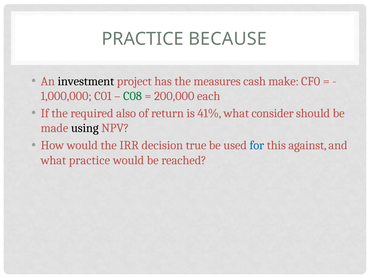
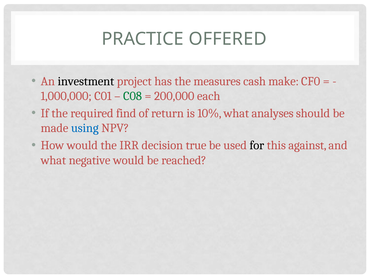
BECAUSE: BECAUSE -> OFFERED
also: also -> find
41%: 41% -> 10%
consider: consider -> analyses
using colour: black -> blue
for colour: blue -> black
what practice: practice -> negative
